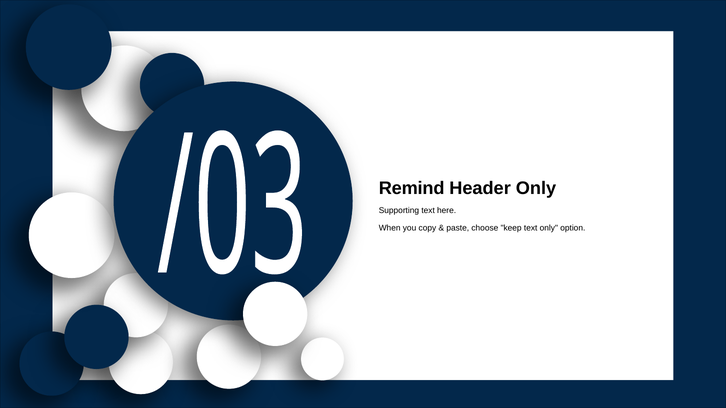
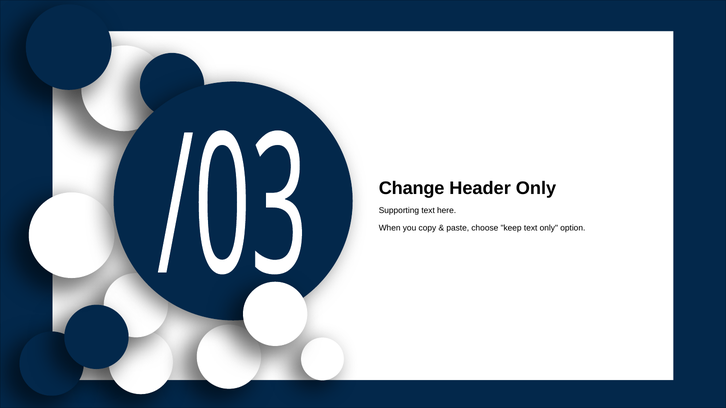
Remind: Remind -> Change
